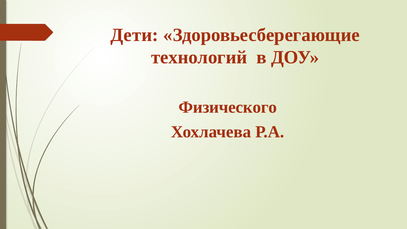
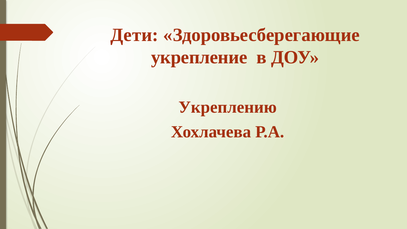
технологий: технологий -> укрепление
Физического: Физического -> Укреплению
